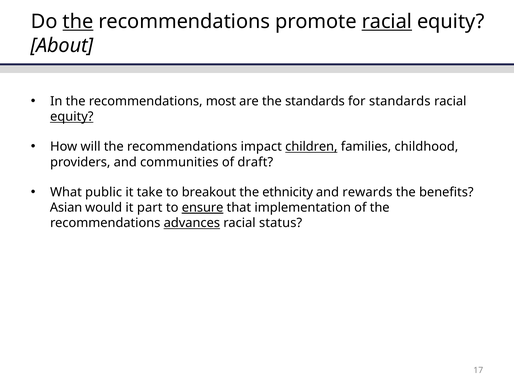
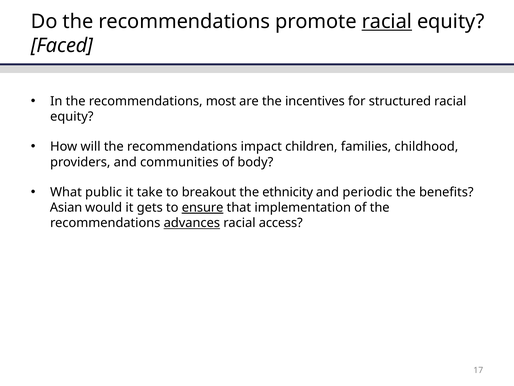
the at (78, 22) underline: present -> none
About: About -> Faced
the standards: standards -> incentives
for standards: standards -> structured
equity at (72, 117) underline: present -> none
children underline: present -> none
draft: draft -> body
rewards: rewards -> periodic
part: part -> gets
status: status -> access
